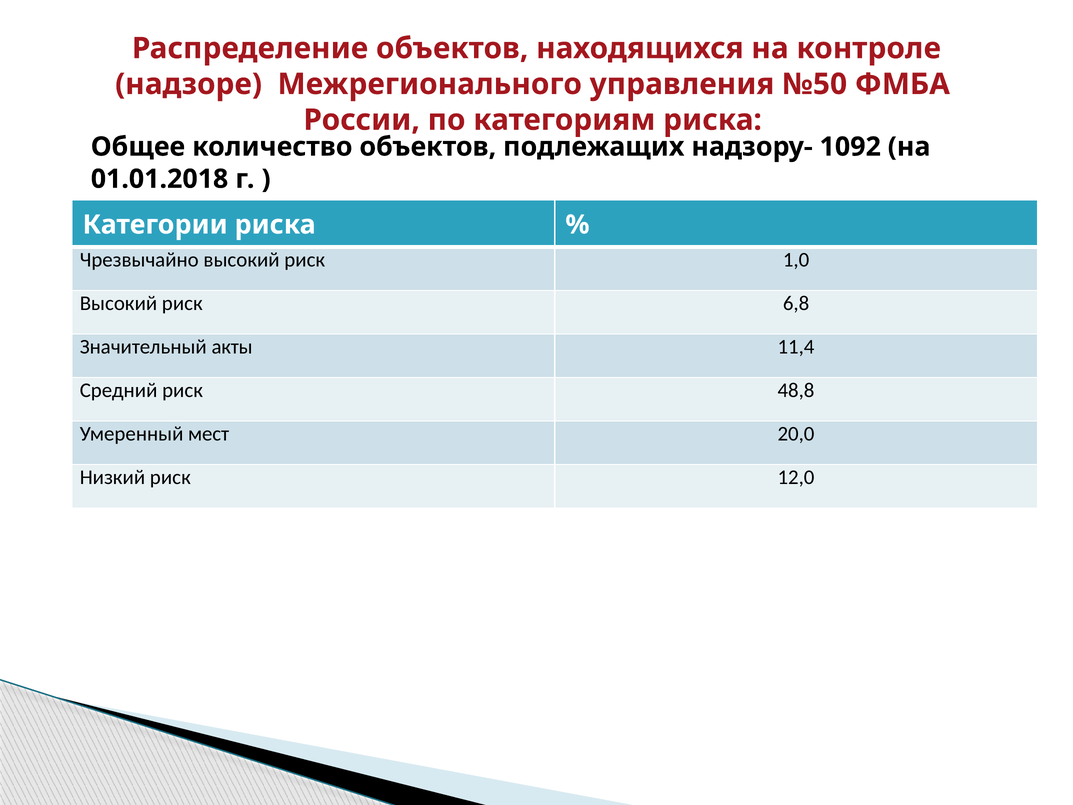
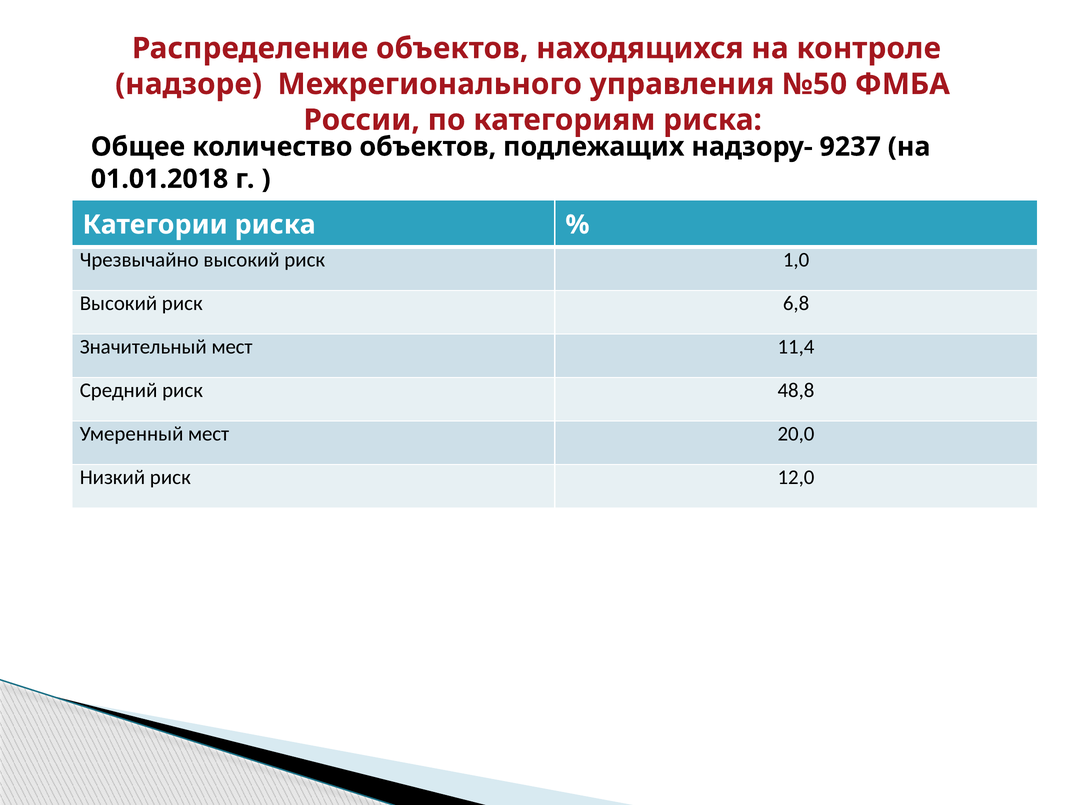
1092: 1092 -> 9237
Значительный акты: акты -> мест
